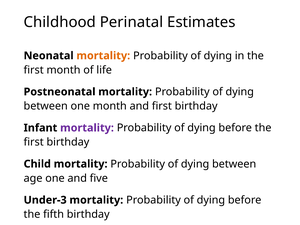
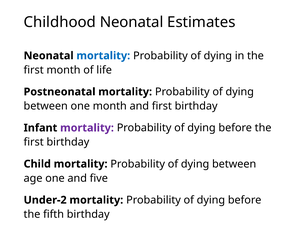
Childhood Perinatal: Perinatal -> Neonatal
mortality at (103, 56) colour: orange -> blue
Under-3: Under-3 -> Under-2
